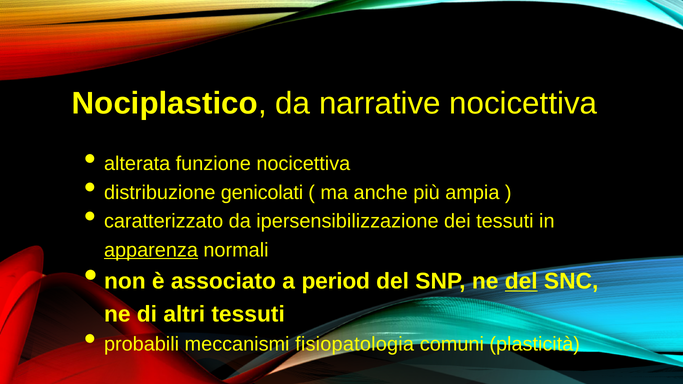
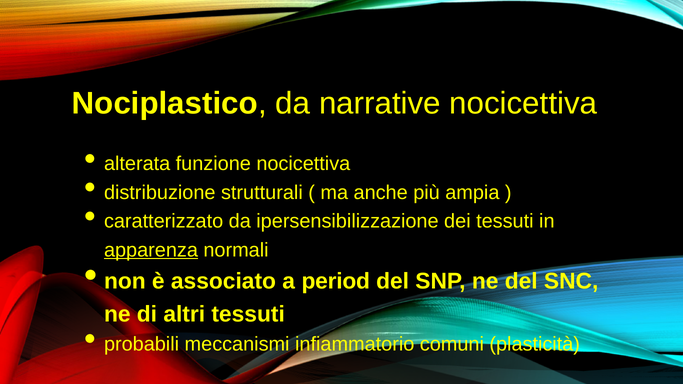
genicolati: genicolati -> strutturali
del at (521, 281) underline: present -> none
fisiopatologia: fisiopatologia -> infiammatorio
